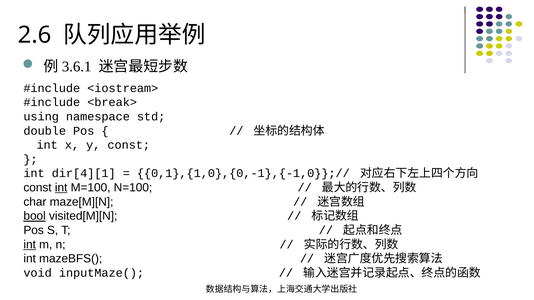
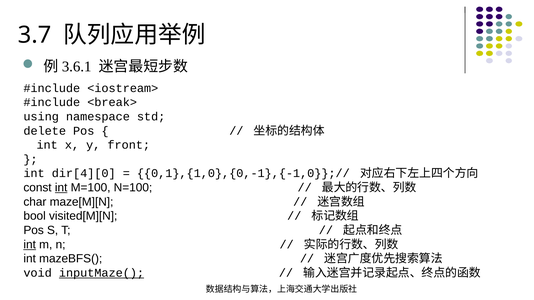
2.6: 2.6 -> 3.7
double: double -> delete
y const: const -> front
dir[4][1: dir[4][1 -> dir[4][0
bool underline: present -> none
inputMaze( underline: none -> present
